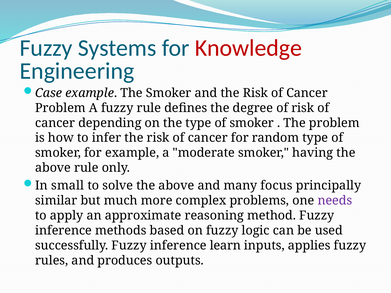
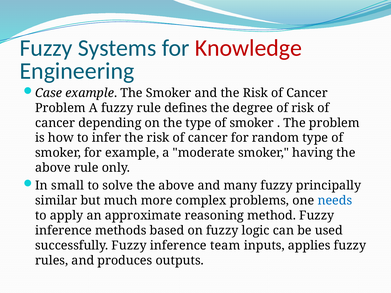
many focus: focus -> fuzzy
needs colour: purple -> blue
learn: learn -> team
